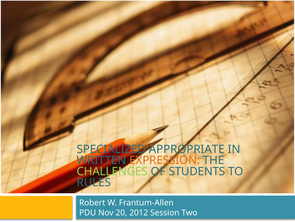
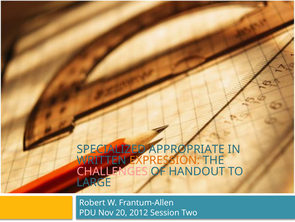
CHALLENGES colour: light green -> pink
STUDENTS: STUDENTS -> HANDOUT
RULES: RULES -> LARGE
